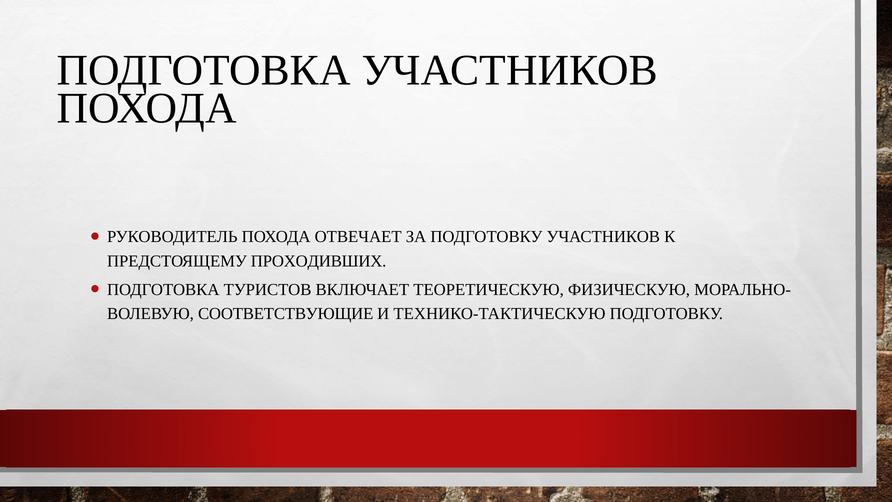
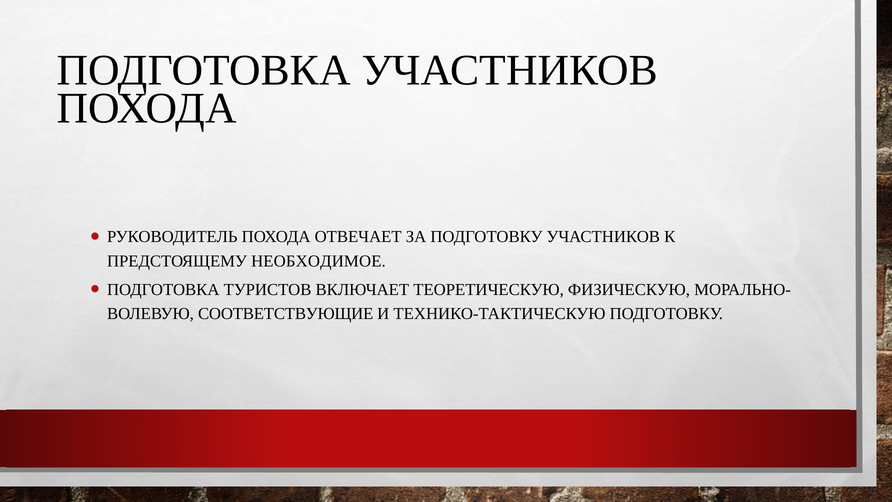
ПРОХОДИВШИХ: ПРОХОДИВШИХ -> НЕОБХОДИМОЕ
